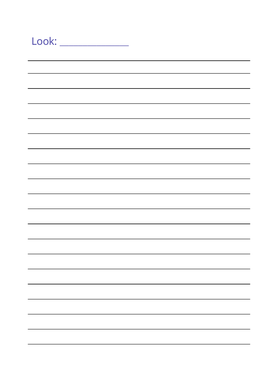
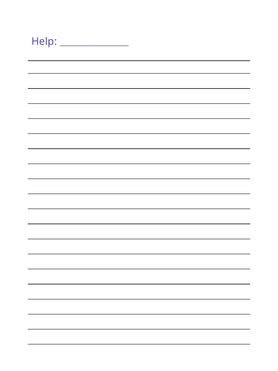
Look: Look -> Help
